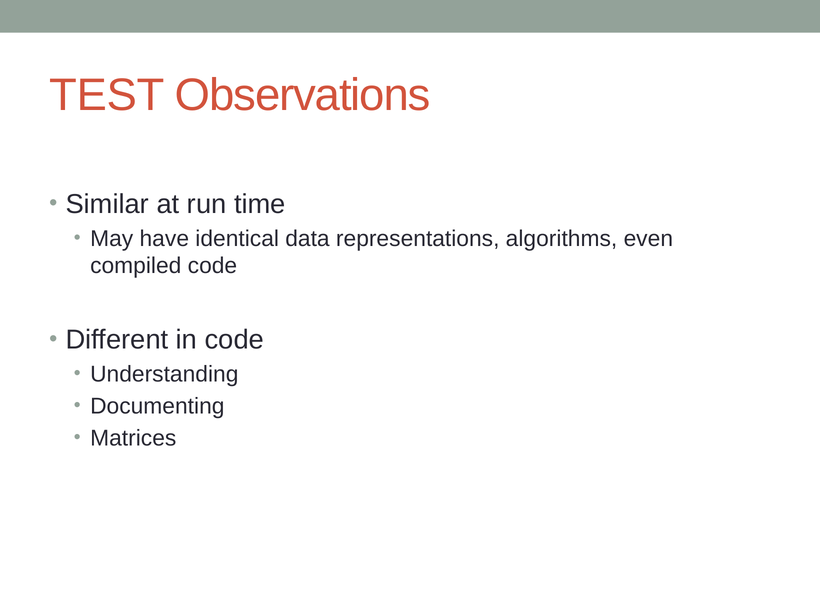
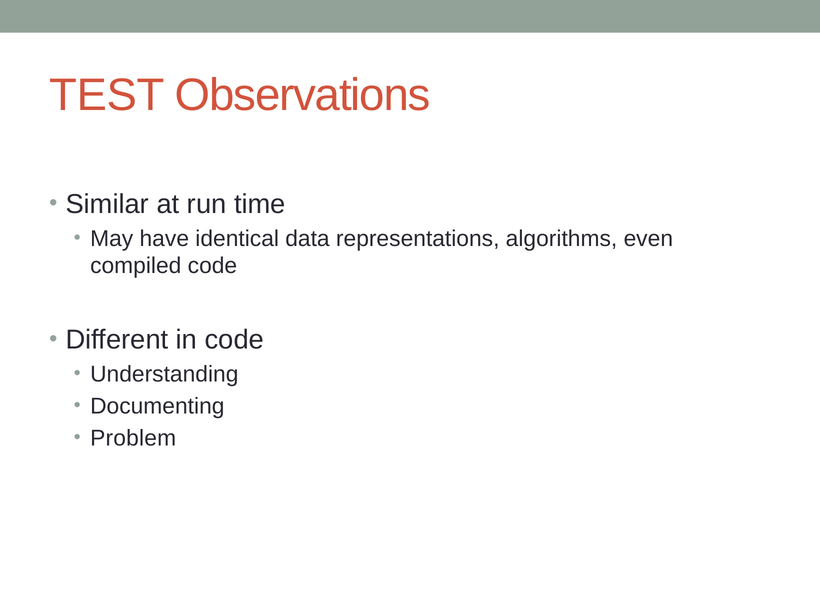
Matrices: Matrices -> Problem
